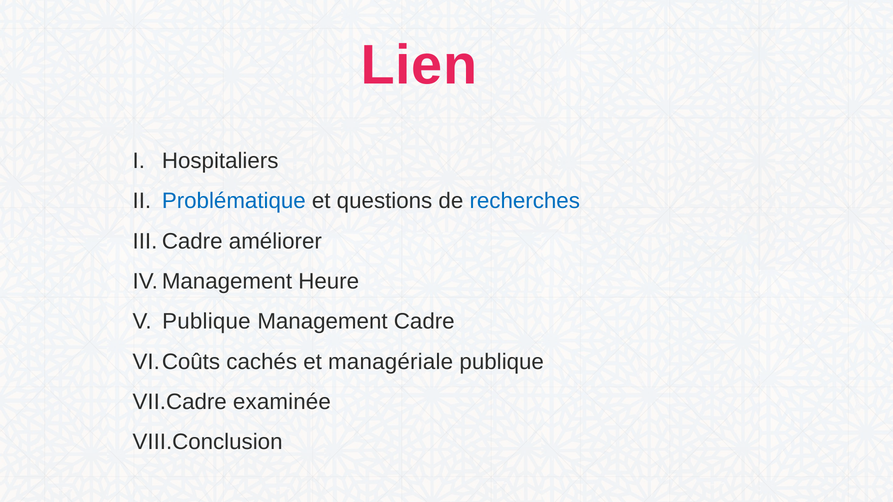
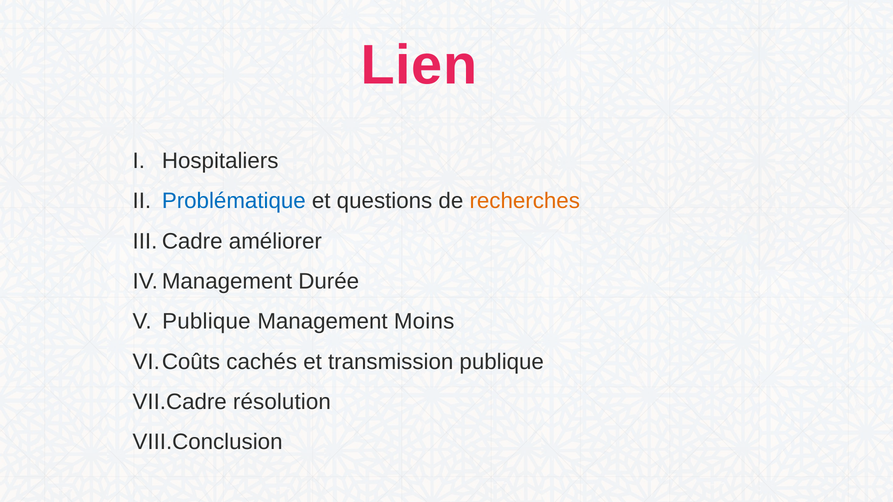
recherches colour: blue -> orange
Heure: Heure -> Durée
Cadre: Cadre -> Moins
managériale: managériale -> transmission
examinée: examinée -> résolution
